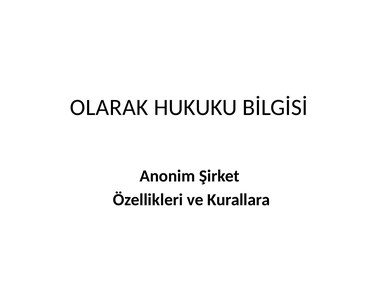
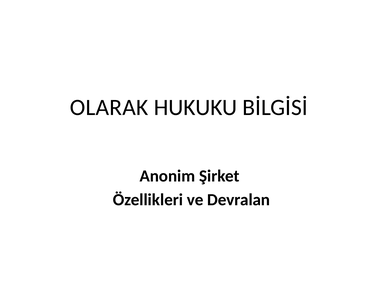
Kurallara: Kurallara -> Devralan
